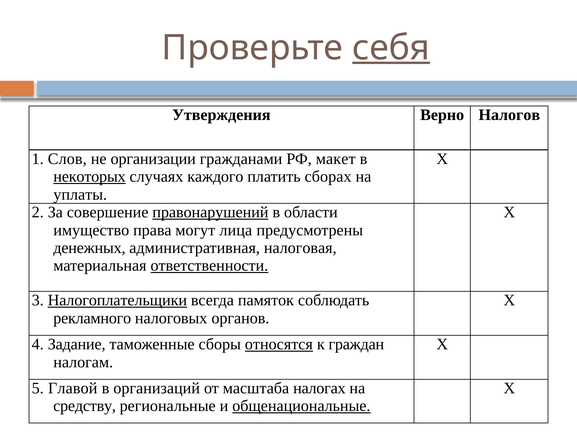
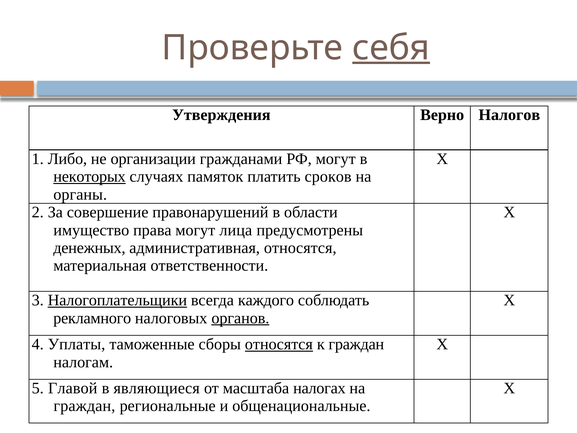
Слов: Слов -> Либо
РФ макет: макет -> могут
каждого: каждого -> памяток
сборах: сборах -> сроков
уплаты: уплаты -> органы
правонарушений underline: present -> none
административная налоговая: налоговая -> относятся
ответственности underline: present -> none
памяток: памяток -> каждого
органов underline: none -> present
Задание: Задание -> Уплаты
организаций: организаций -> являющиеся
средству at (85, 406): средству -> граждан
общенациональные underline: present -> none
